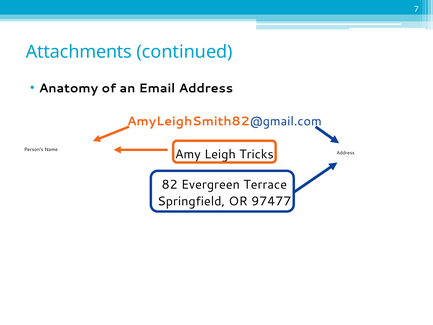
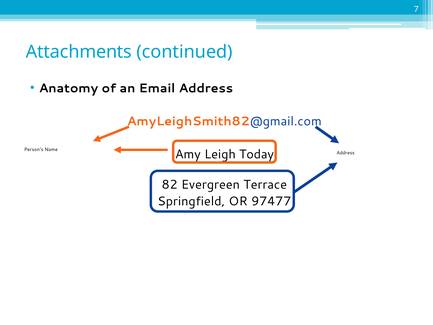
Tricks: Tricks -> Today
